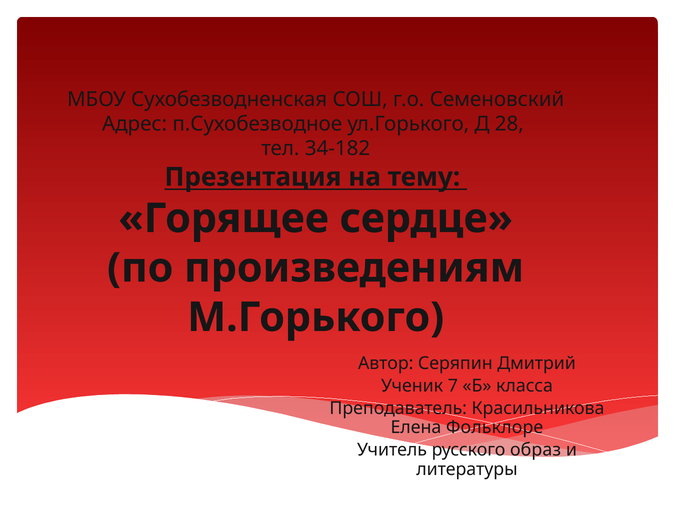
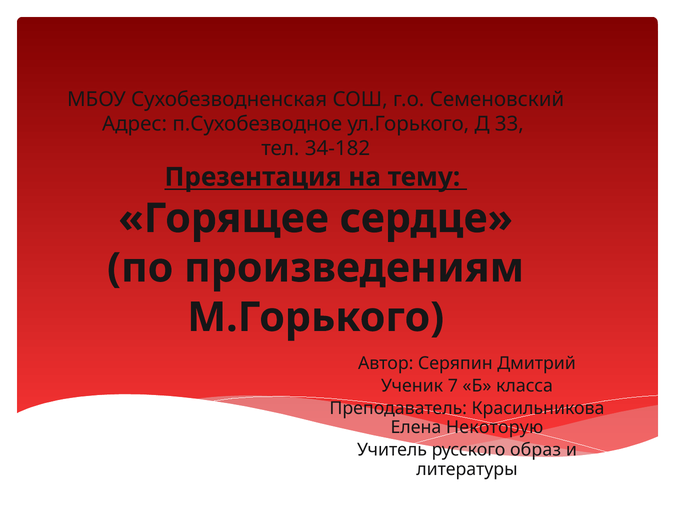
28: 28 -> 33
Фольклоре: Фольклоре -> Некоторую
